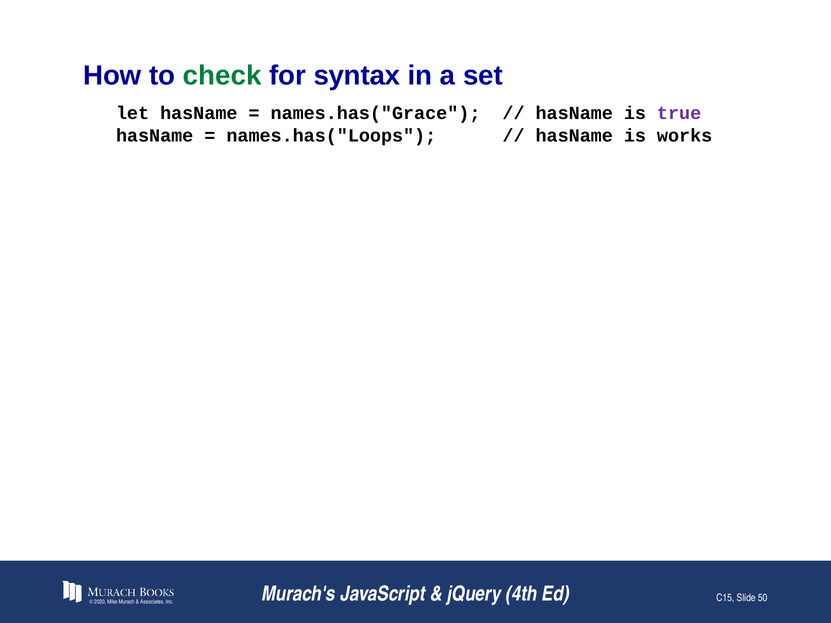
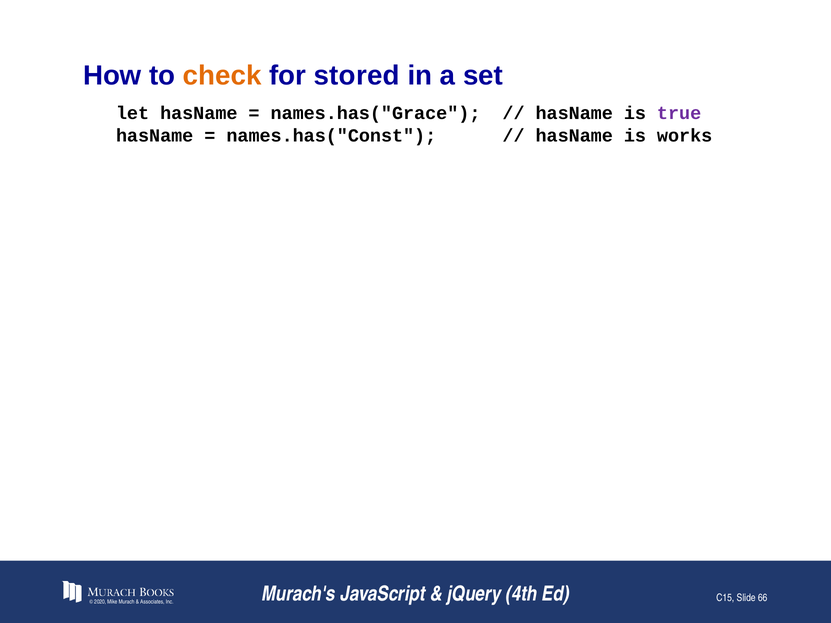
check colour: green -> orange
syntax: syntax -> stored
names.has("Loops: names.has("Loops -> names.has("Const
50: 50 -> 66
